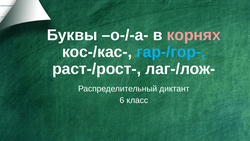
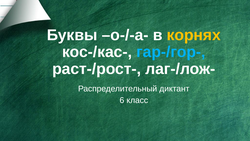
корнях colour: pink -> yellow
